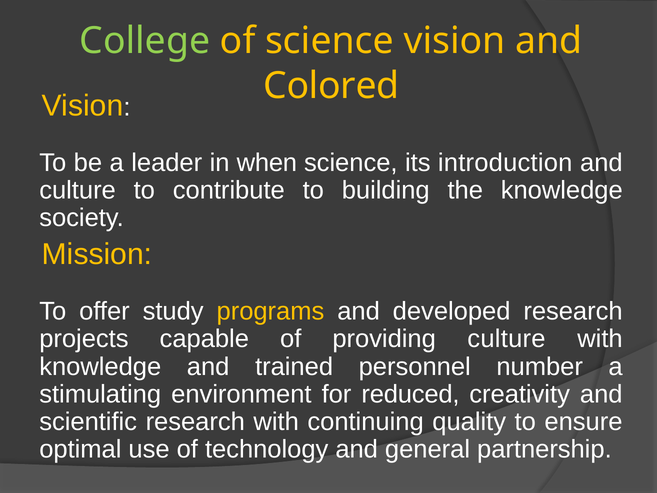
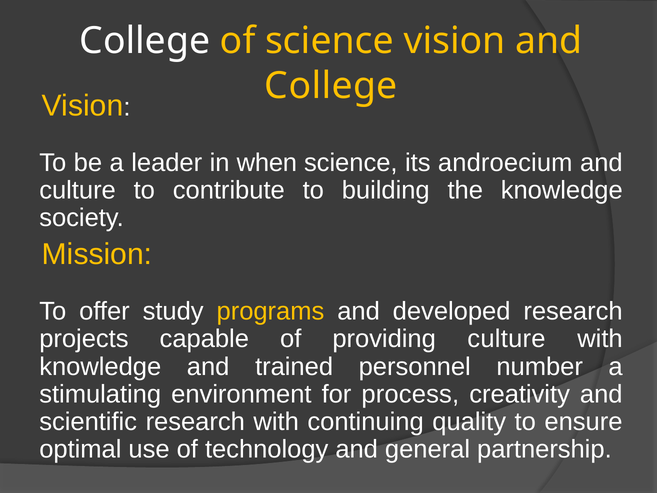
College at (145, 41) colour: light green -> white
Colored at (331, 86): Colored -> College
introduction: introduction -> androecium
reduced: reduced -> process
